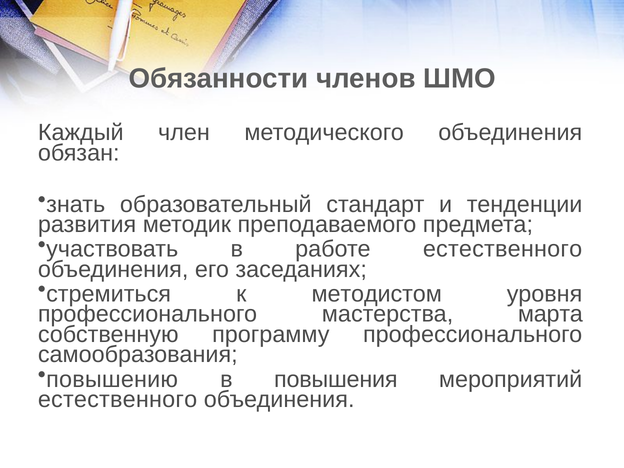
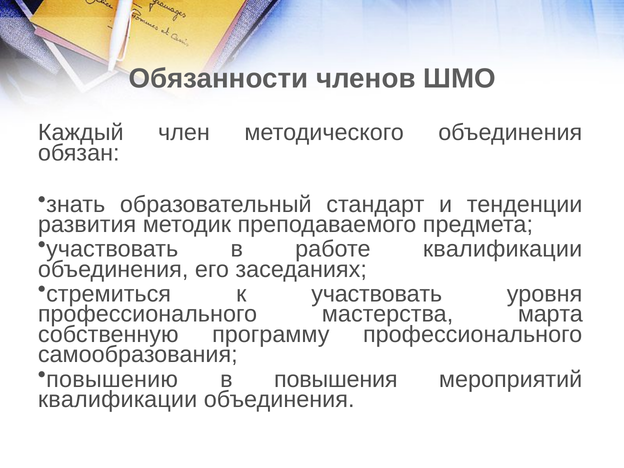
работе естественного: естественного -> квалификации
к методистом: методистом -> участвовать
естественного at (118, 400): естественного -> квалификации
